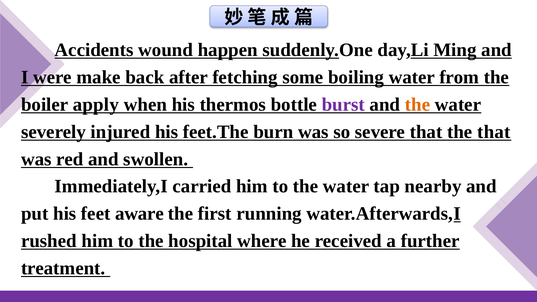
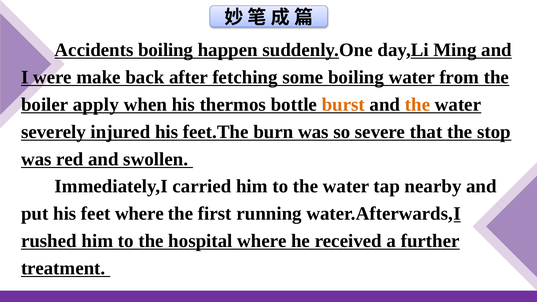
Accidents wound: wound -> boiling
burst colour: purple -> orange
the that: that -> stop
feet aware: aware -> where
